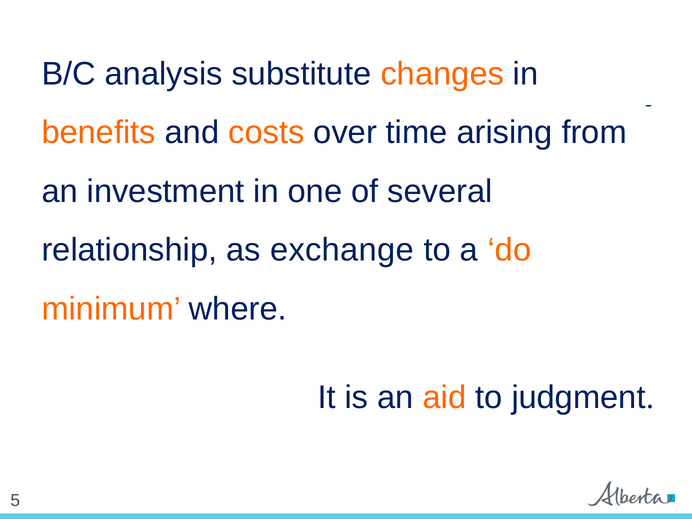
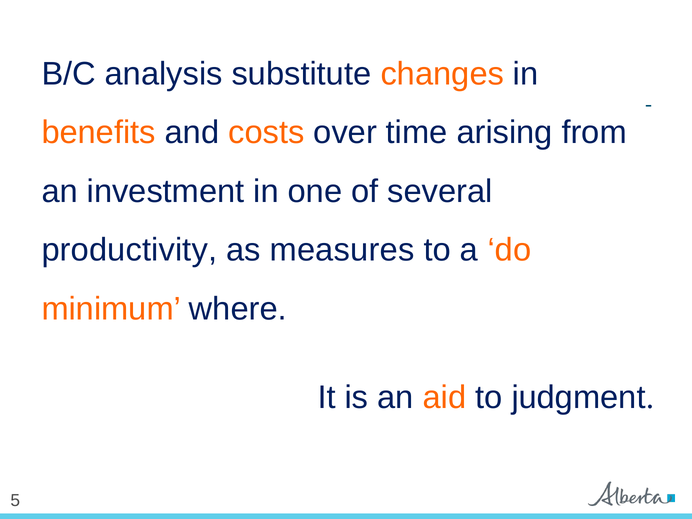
relationship: relationship -> productivity
exchange: exchange -> measures
